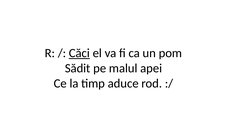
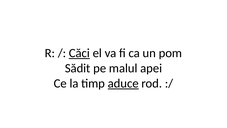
aduce underline: none -> present
